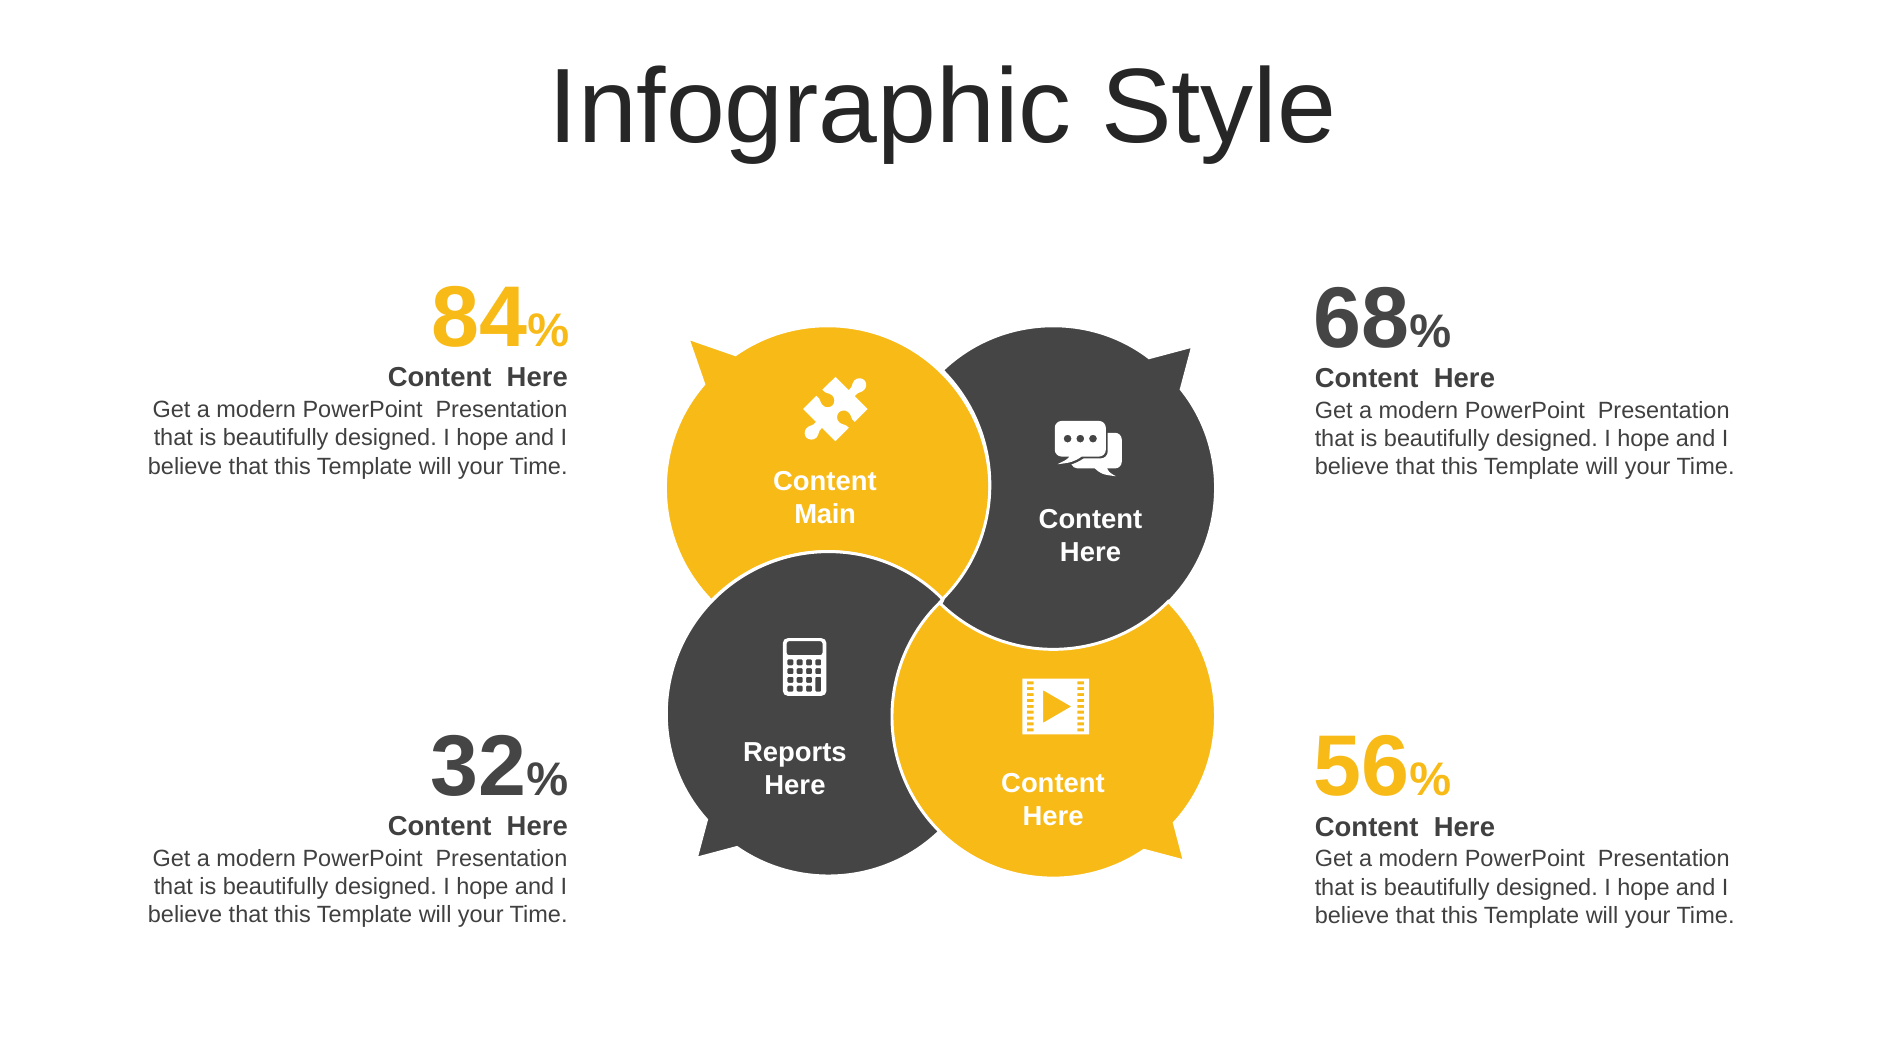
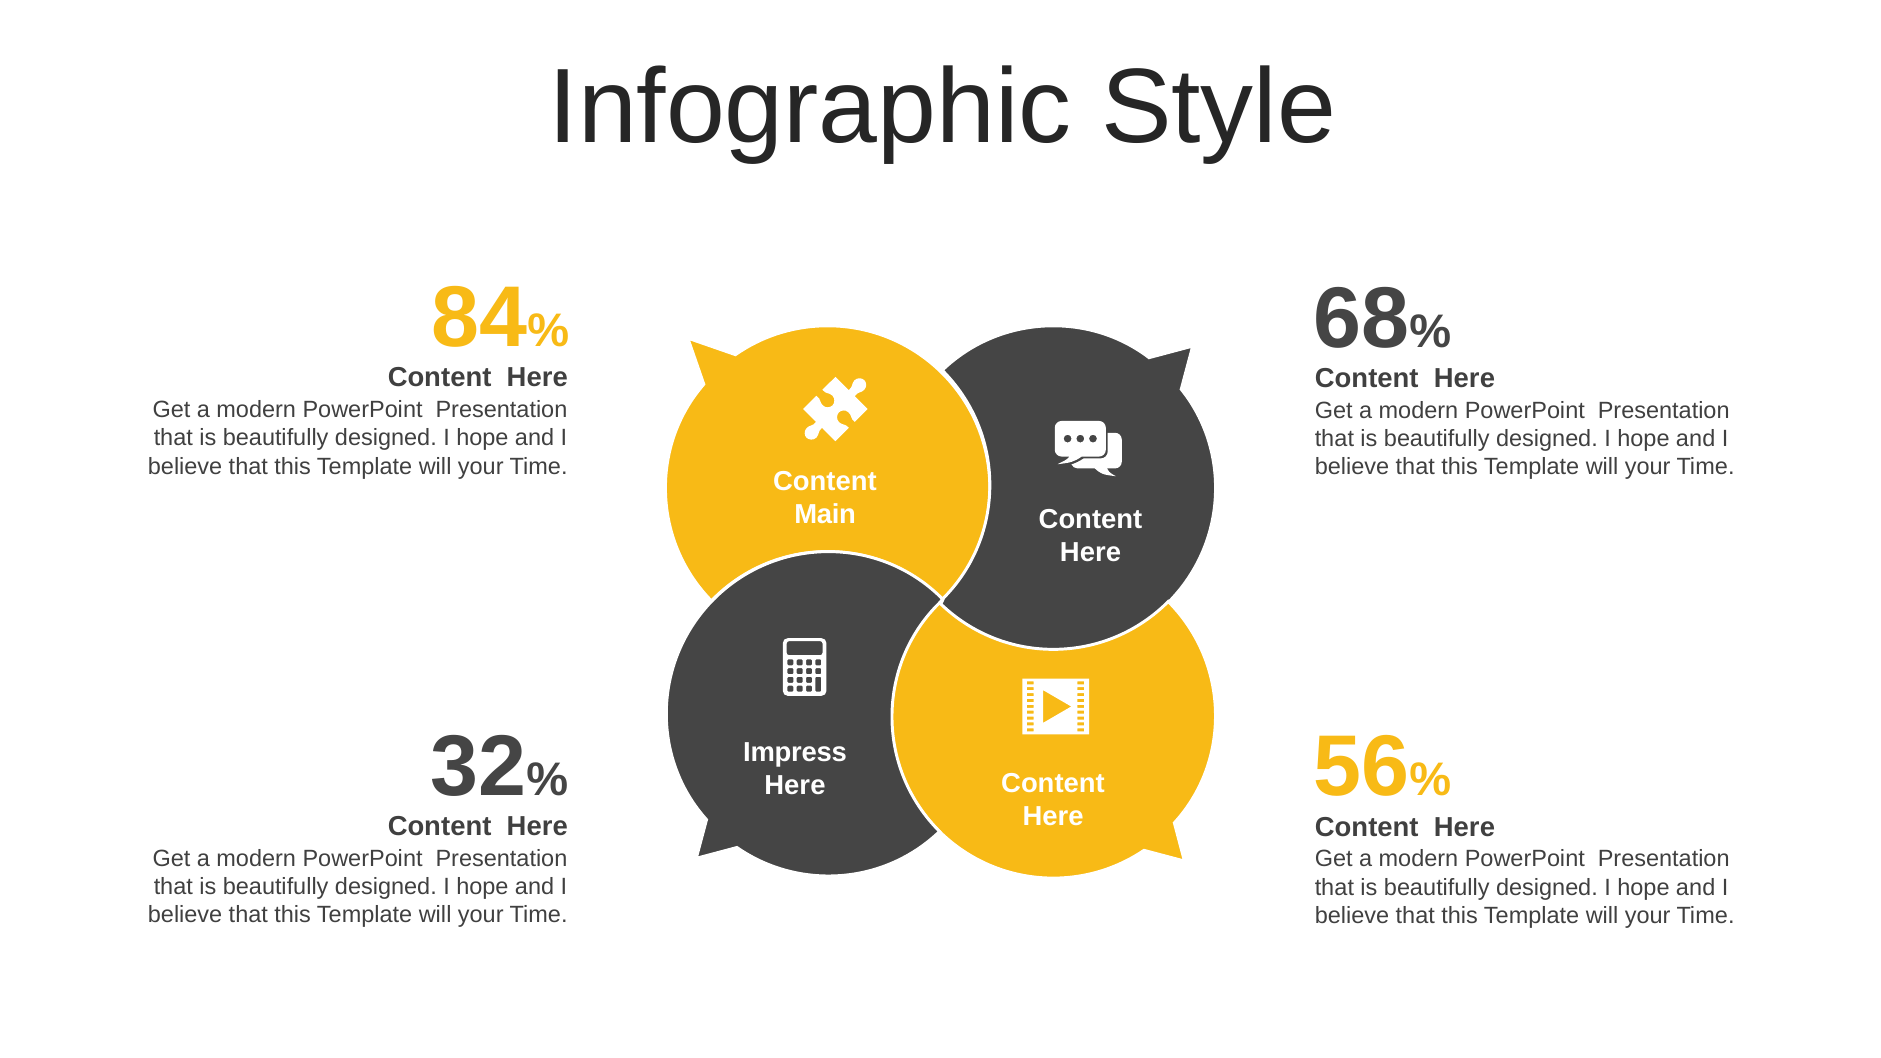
Reports: Reports -> Impress
